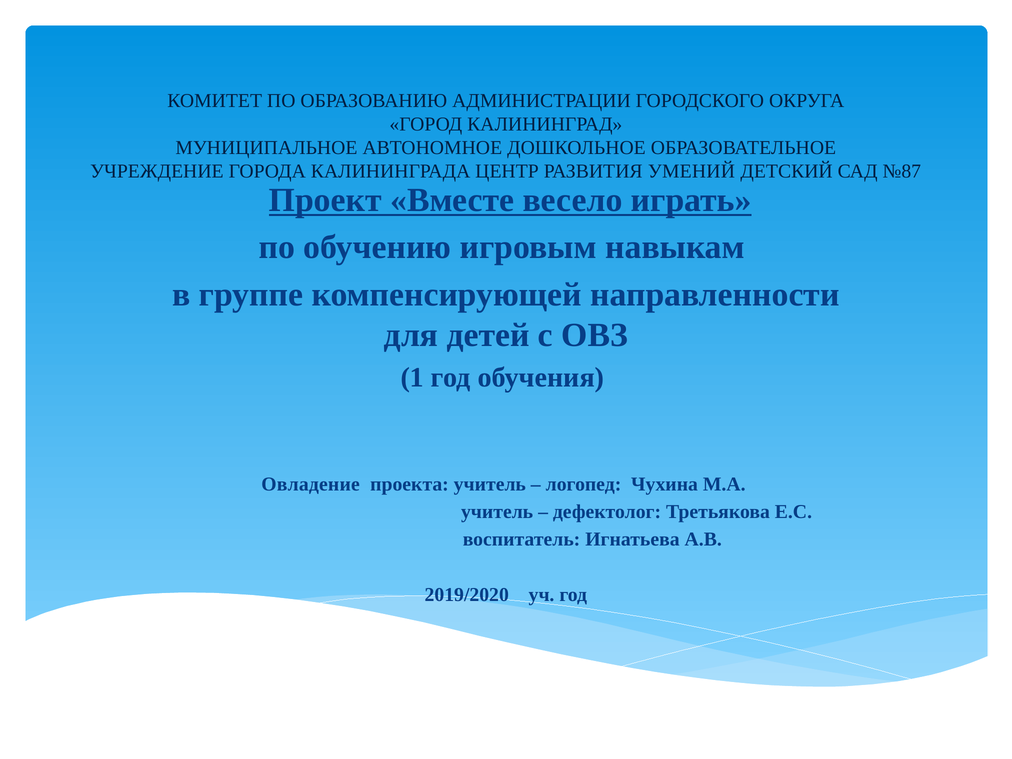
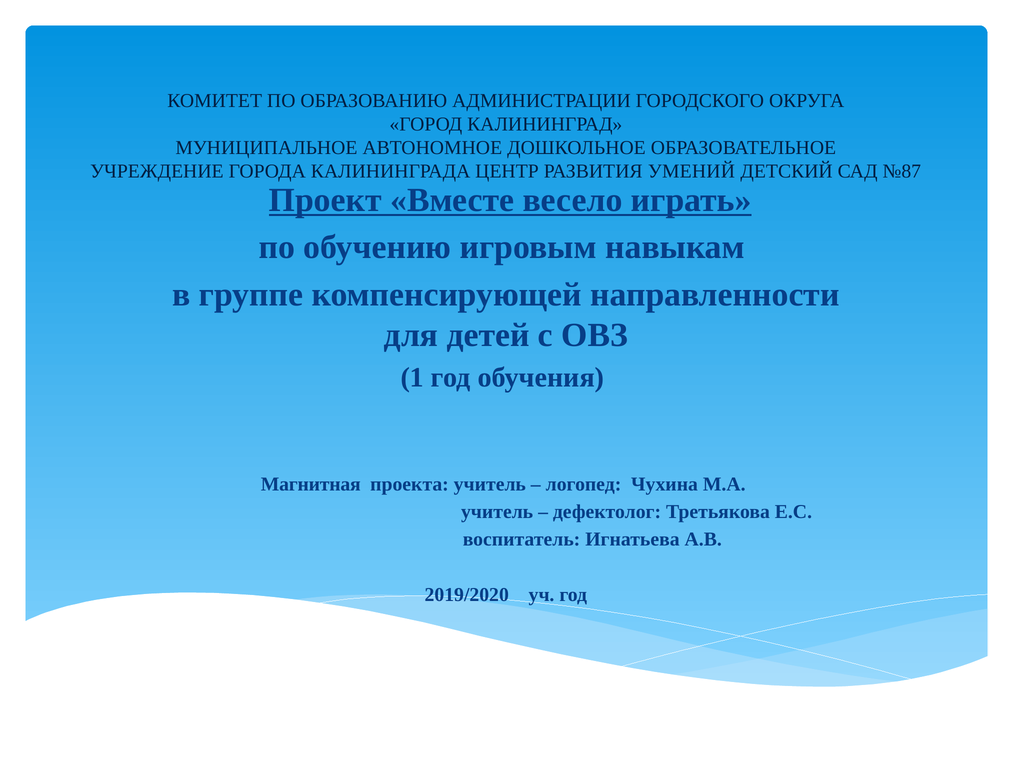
Овладение: Овладение -> Магнитная
